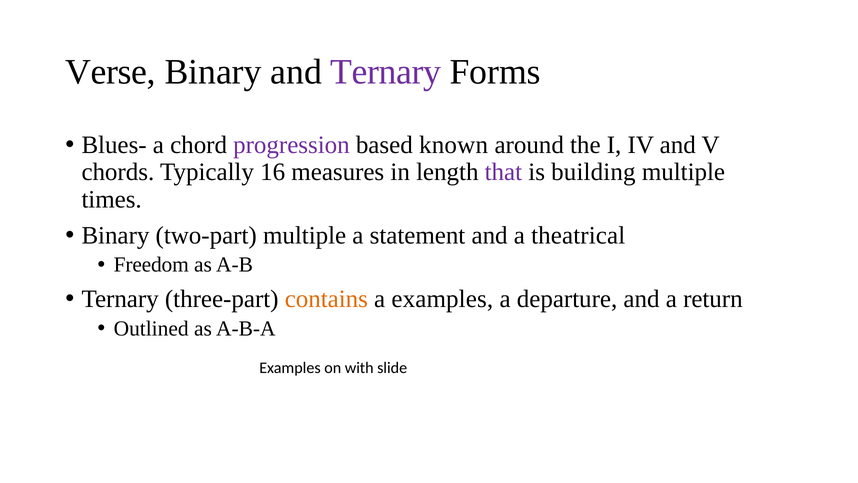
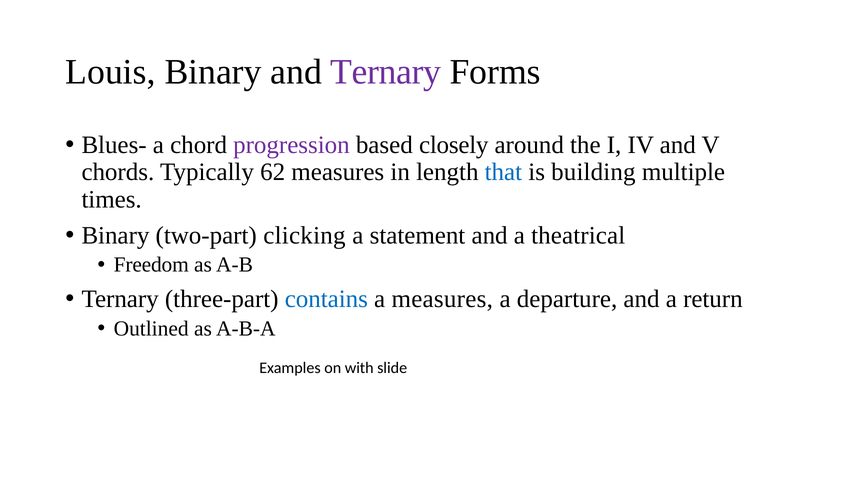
Verse: Verse -> Louis
known: known -> closely
16: 16 -> 62
that colour: purple -> blue
two-part multiple: multiple -> clicking
contains colour: orange -> blue
a examples: examples -> measures
